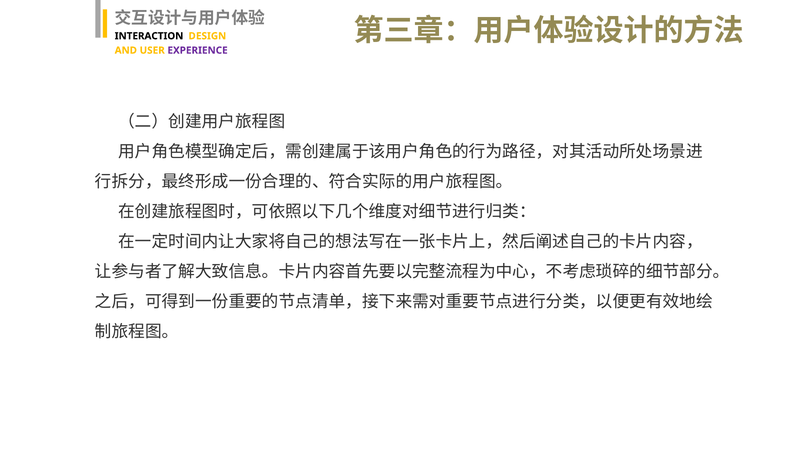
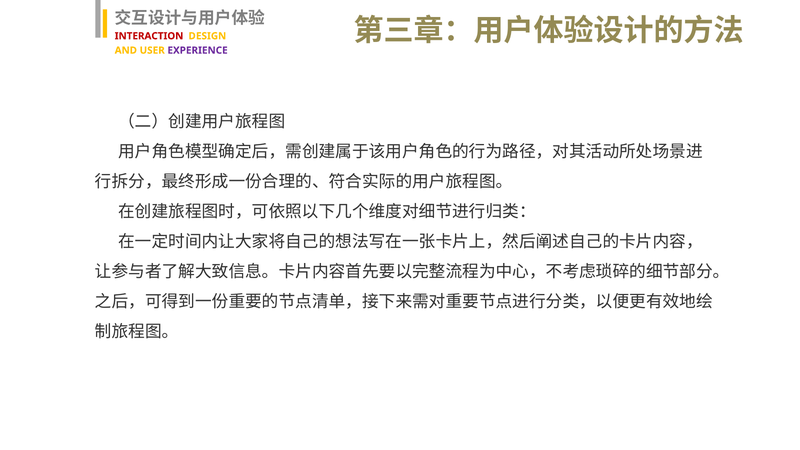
INTERACTION colour: black -> red
